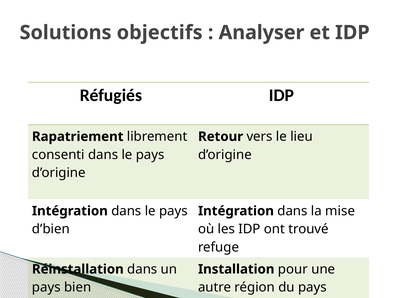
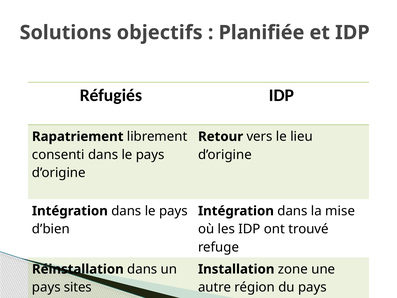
Analyser: Analyser -> Planifiée
pour: pour -> zone
bien: bien -> sites
